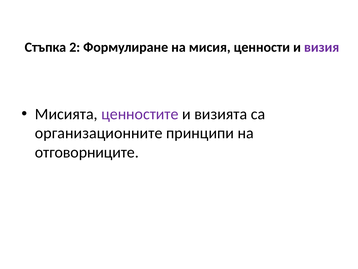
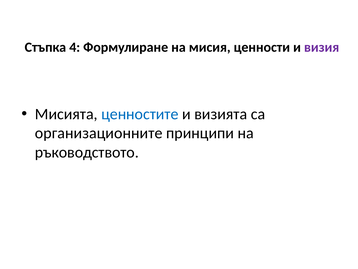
2: 2 -> 4
ценностите colour: purple -> blue
отговорниците: отговорниците -> ръководството
